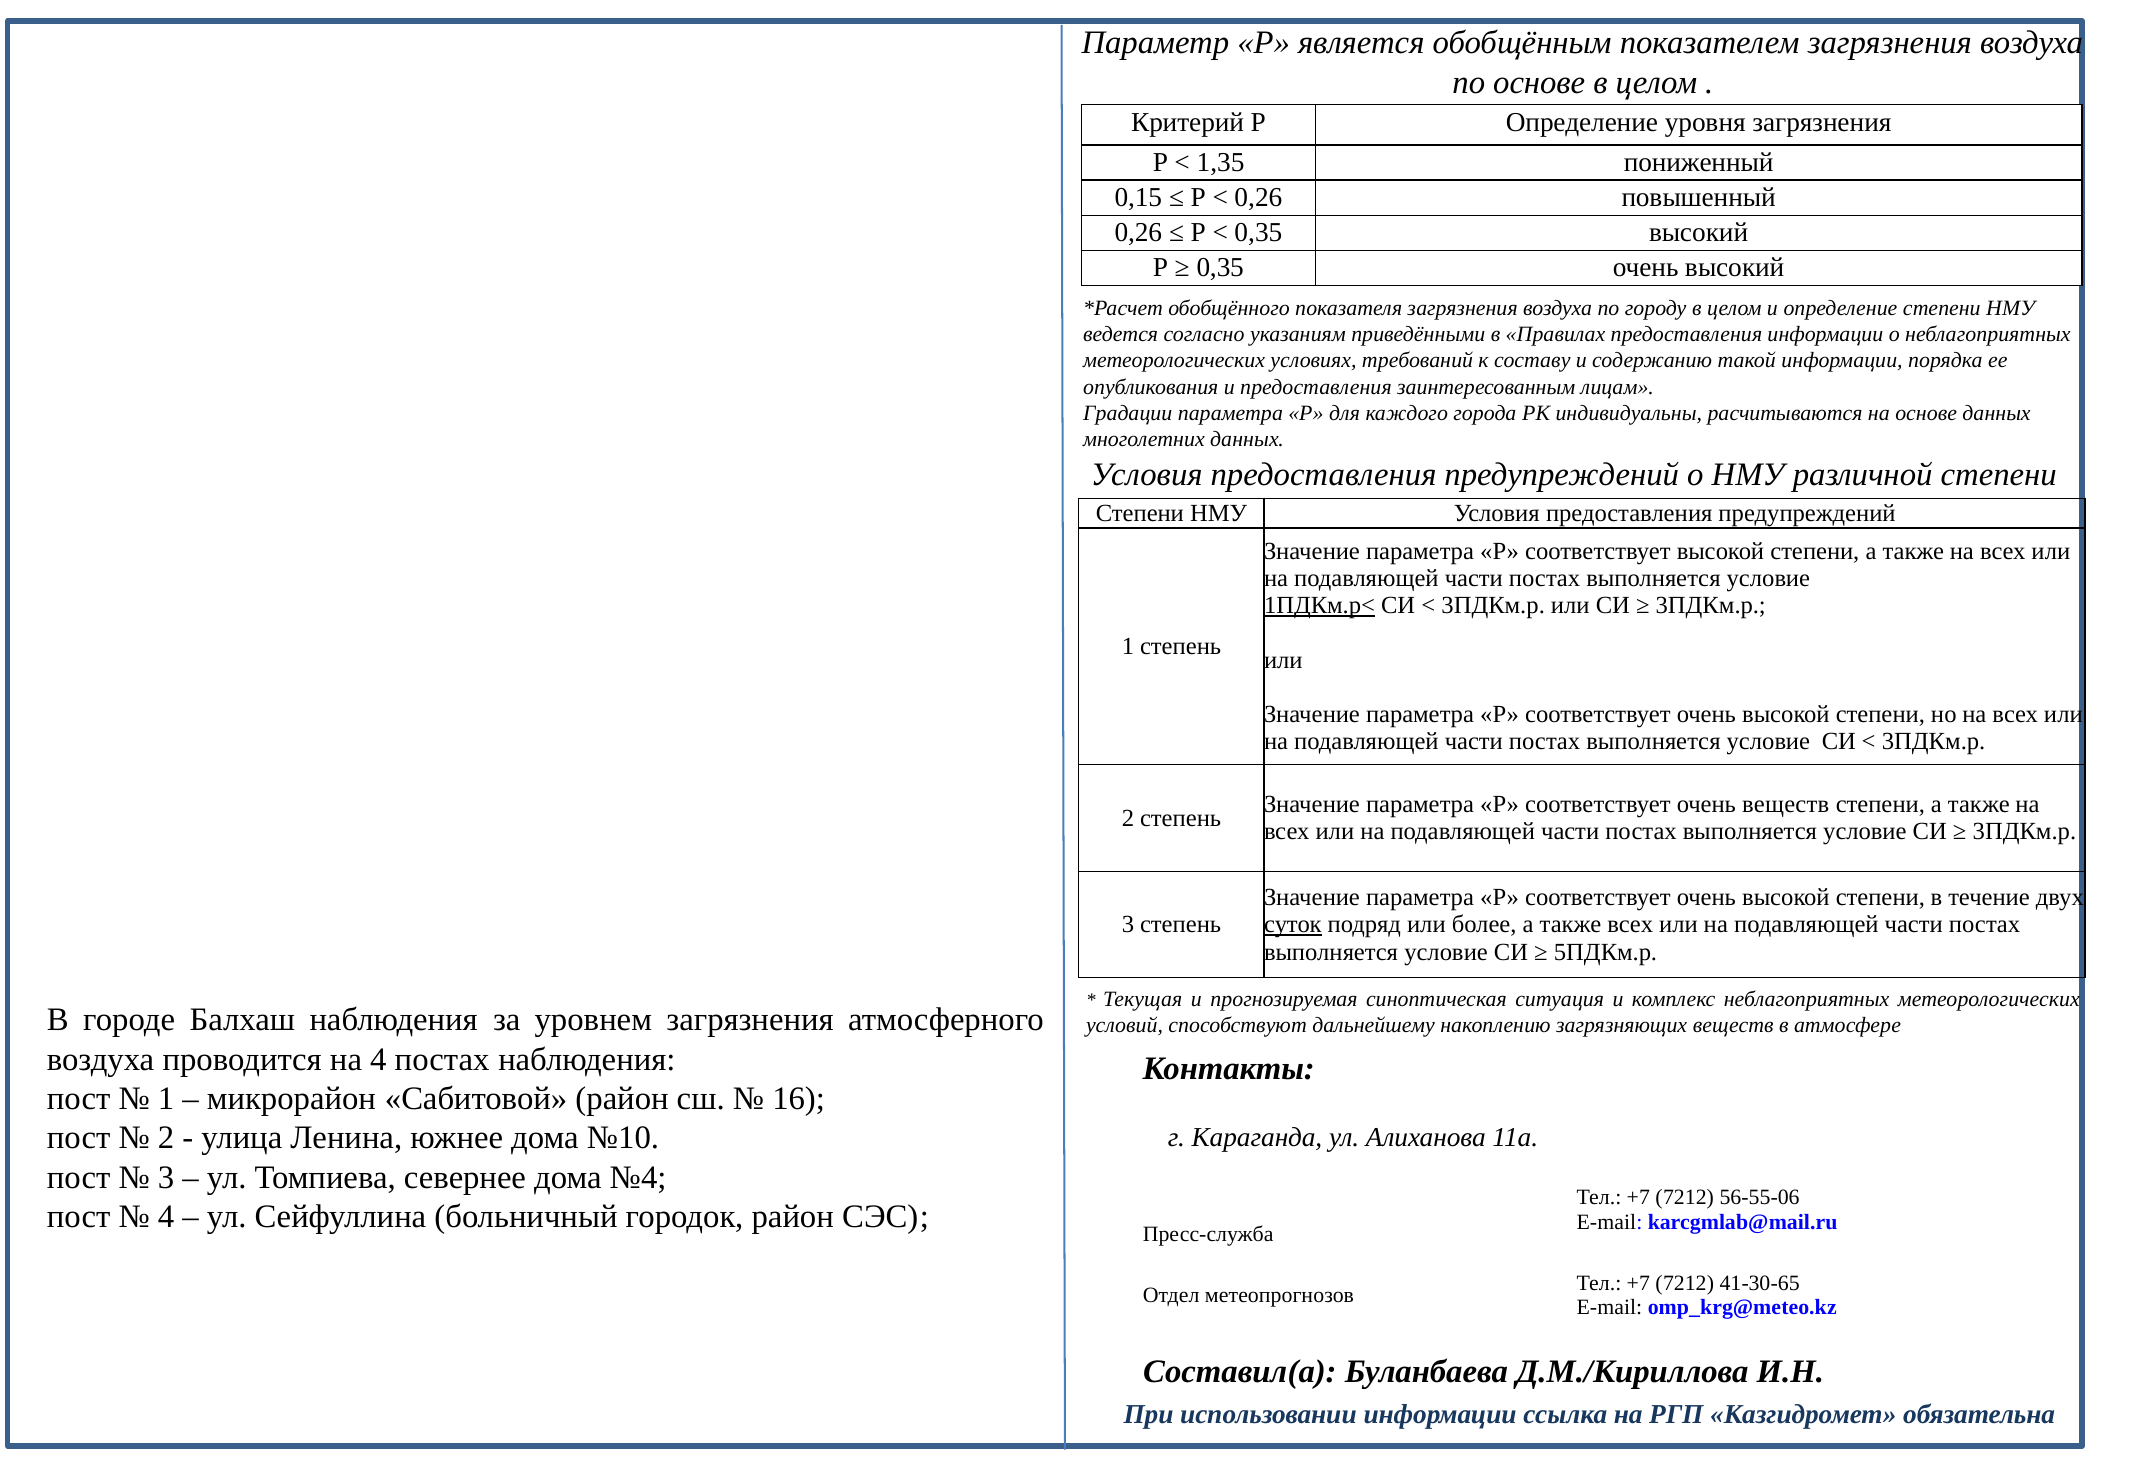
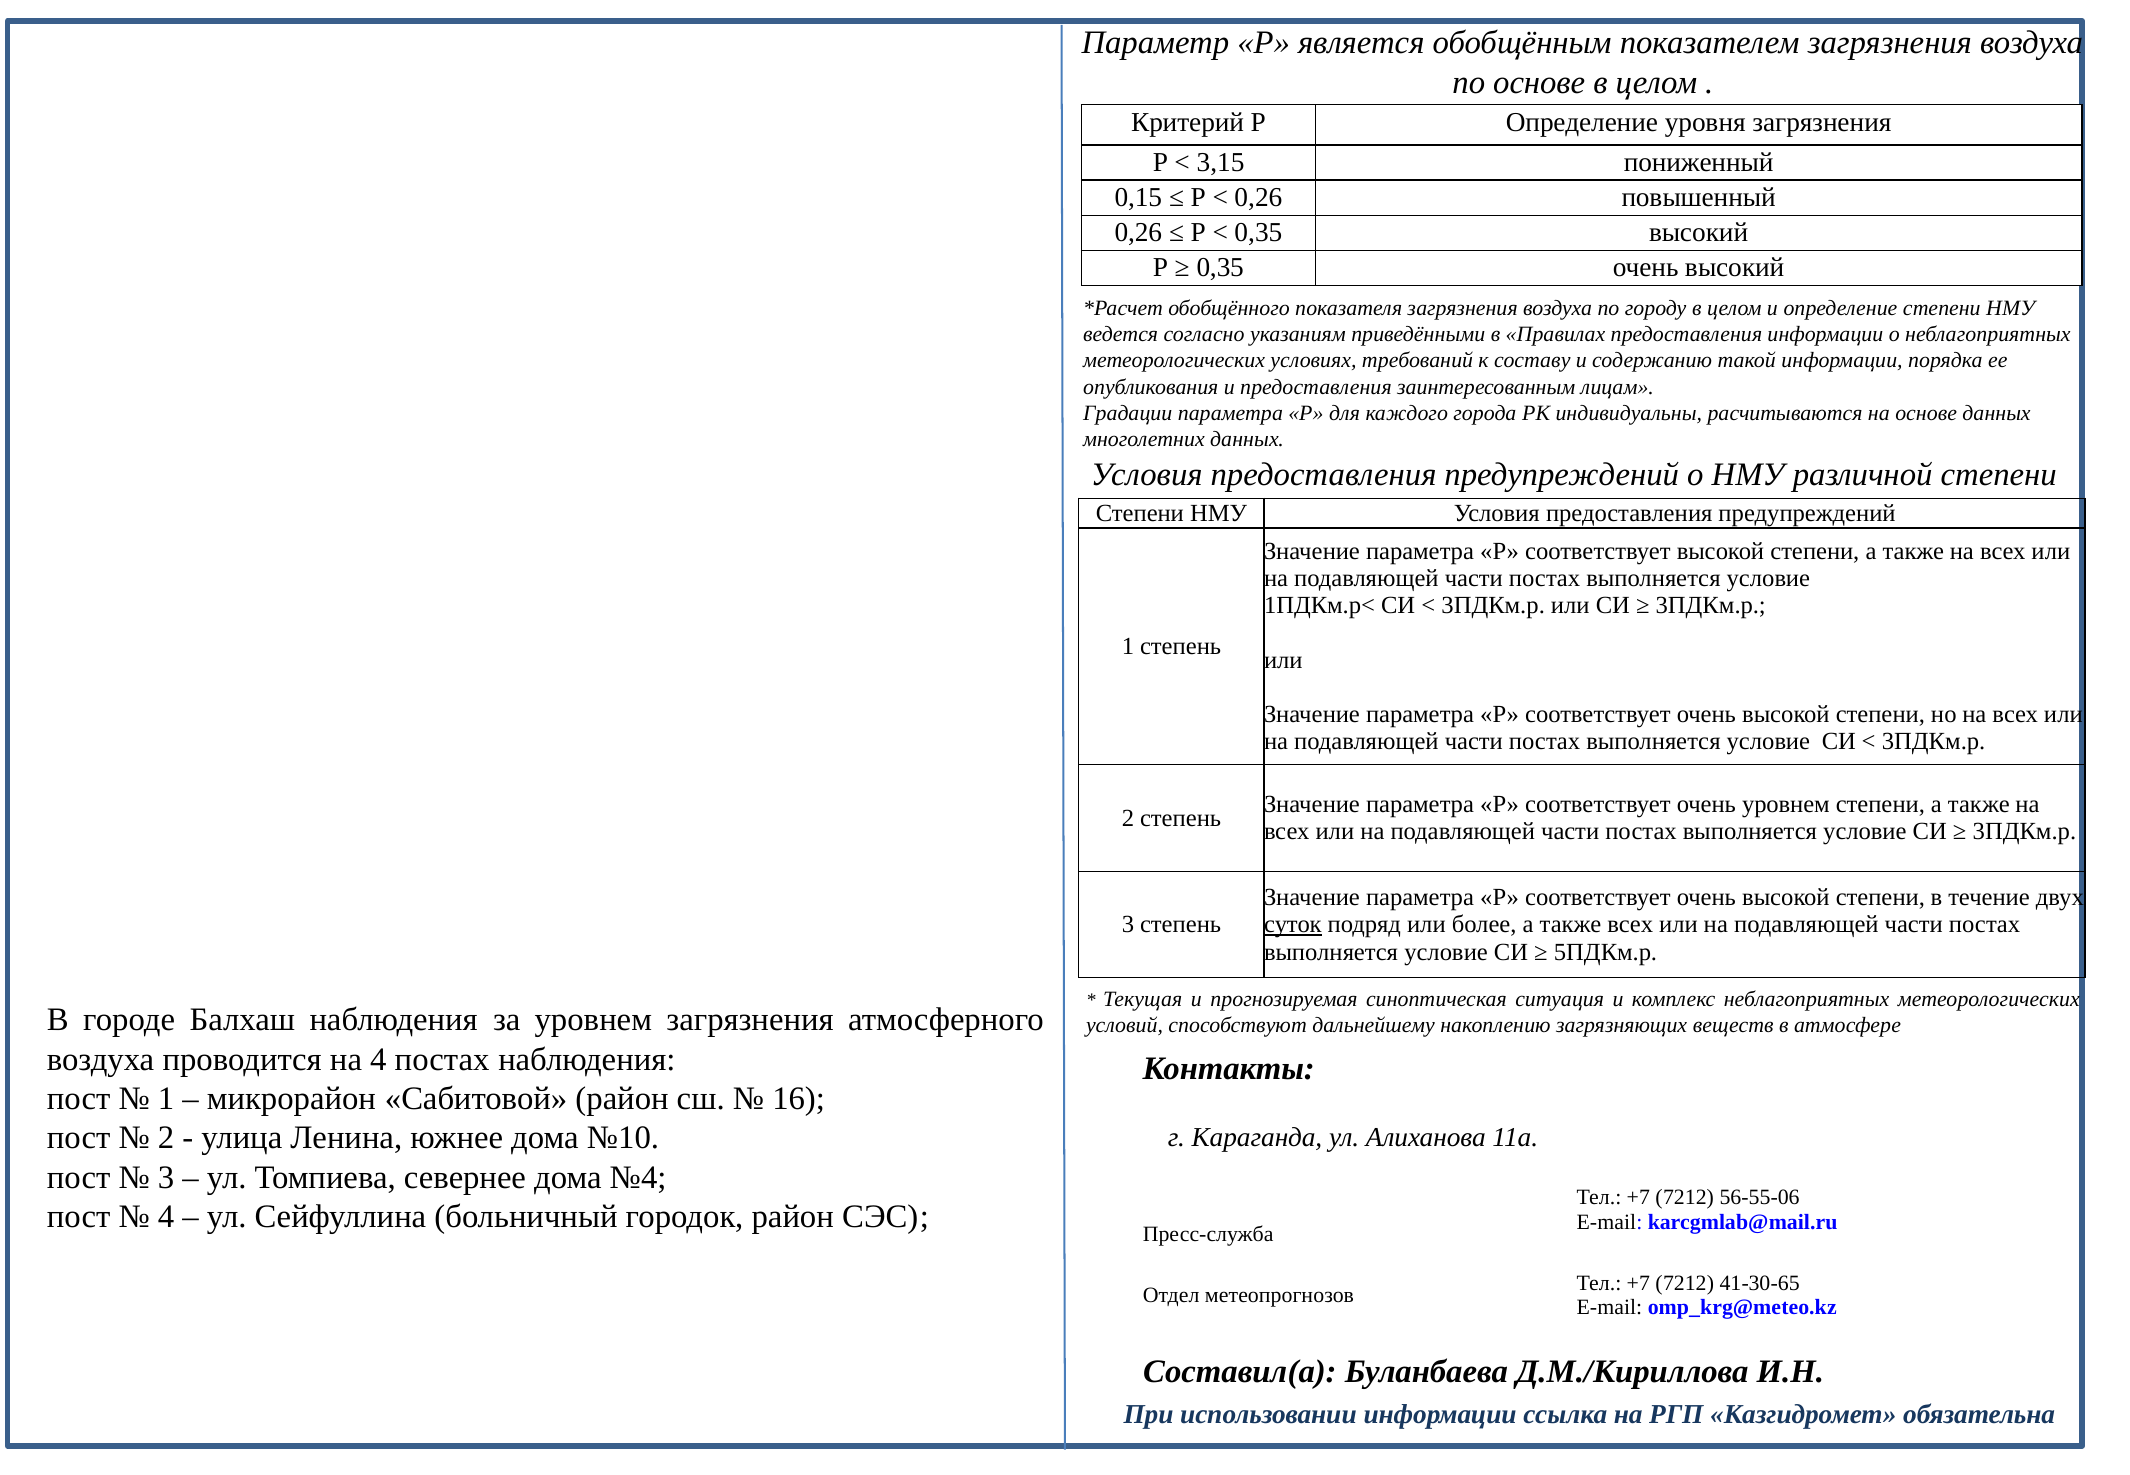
1,35: 1,35 -> 3,15
1ПДКм.р< underline: present -> none
очень веществ: веществ -> уровнем
